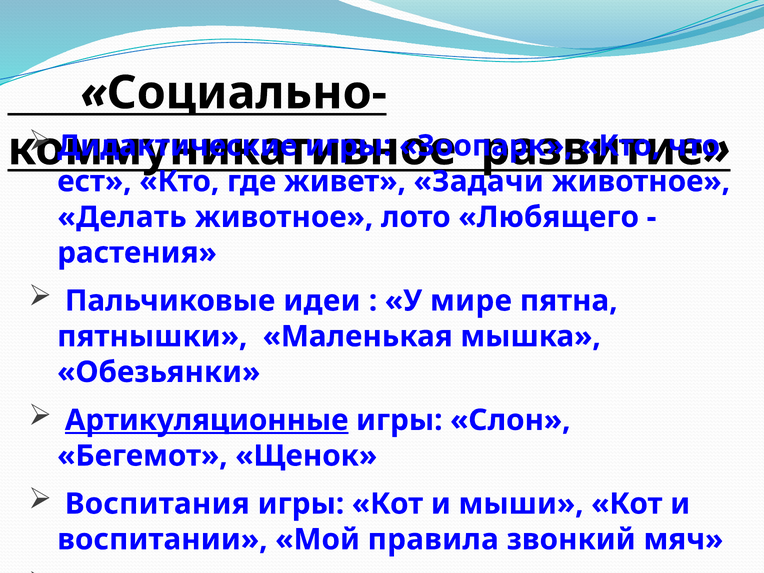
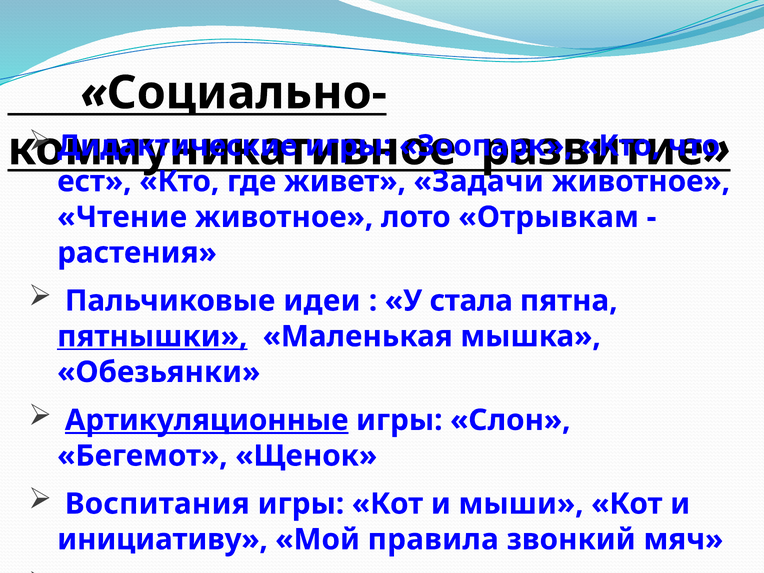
Делать: Делать -> Чтение
Любящего: Любящего -> Отрывкам
мире: мире -> стала
пятнышки underline: none -> present
воспитании: воспитании -> инициативу
